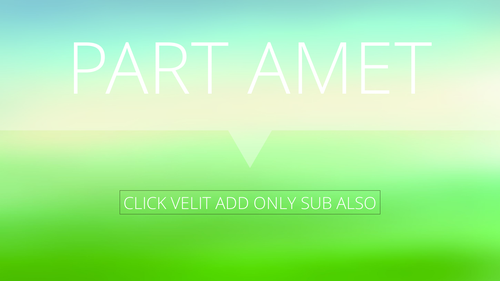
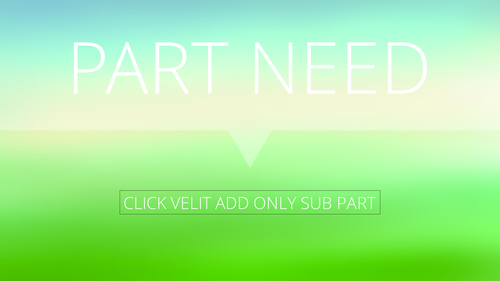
AMET: AMET -> NEED
SUB ALSO: ALSO -> PART
